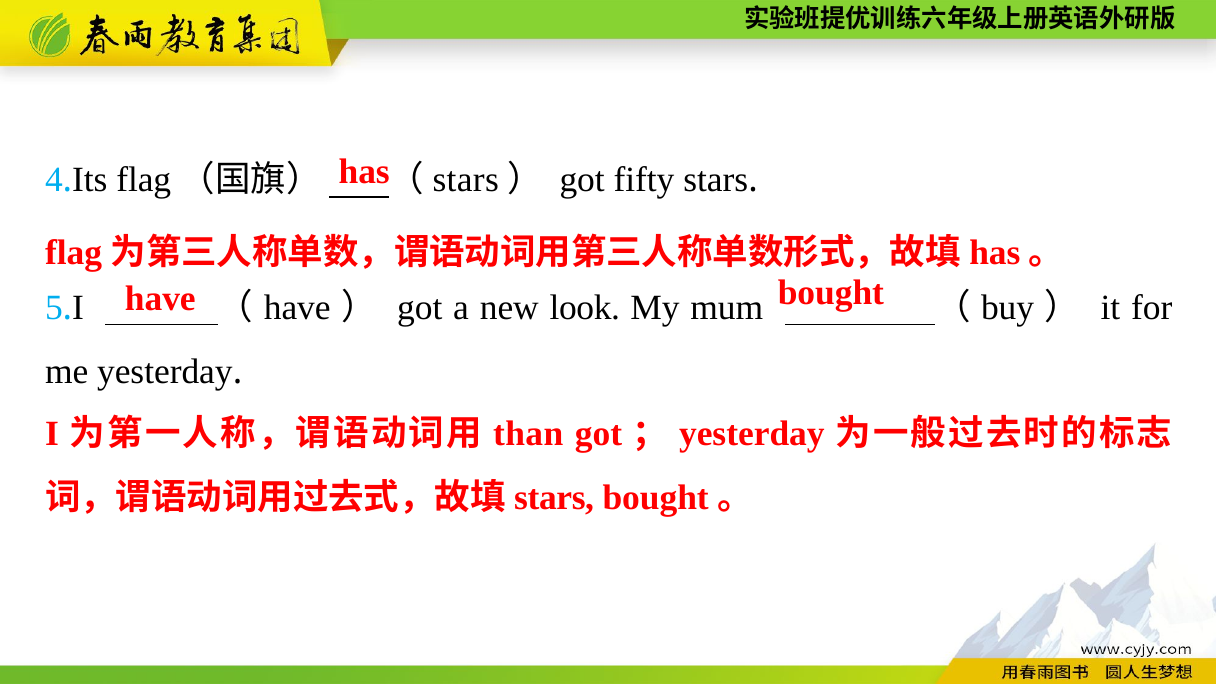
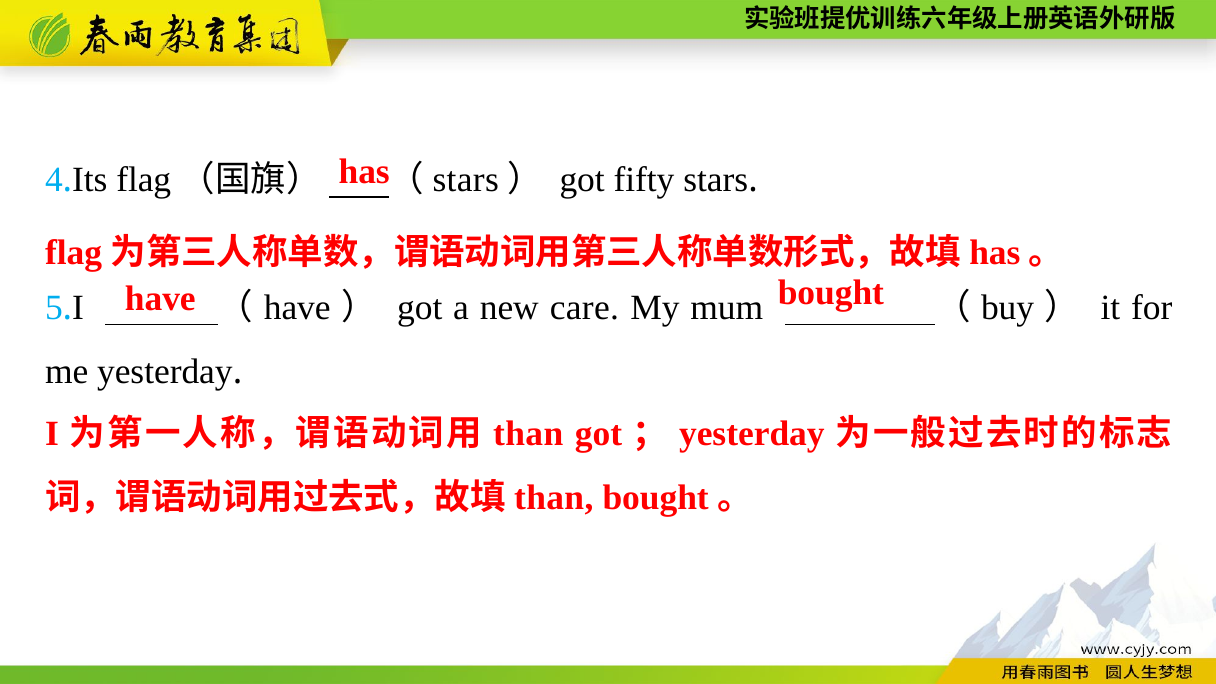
look: look -> care
stars at (554, 498): stars -> than
